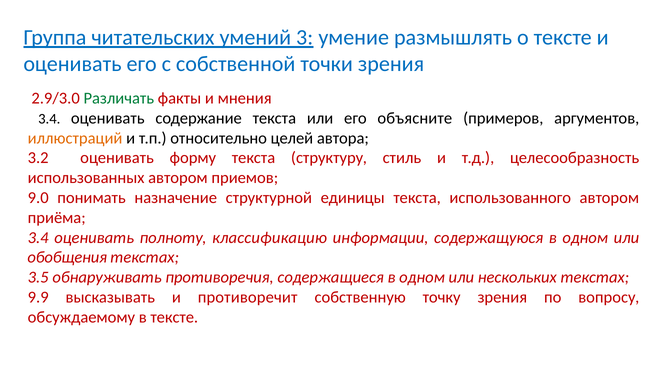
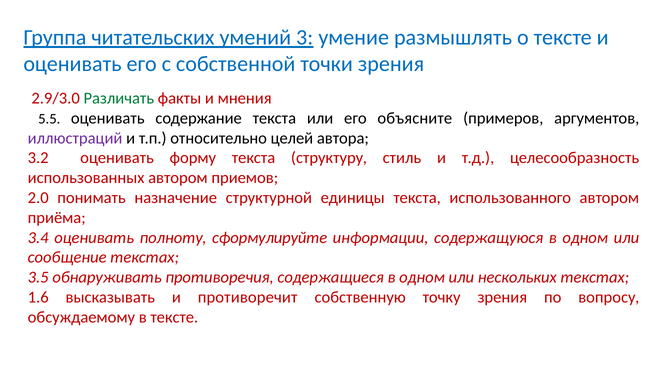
3.4 at (49, 119): 3.4 -> 5.5
иллюстраций colour: orange -> purple
9.0: 9.0 -> 2.0
классификацию: классификацию -> сформулируйте
обобщения: обобщения -> сообщение
9.9: 9.9 -> 1.6
